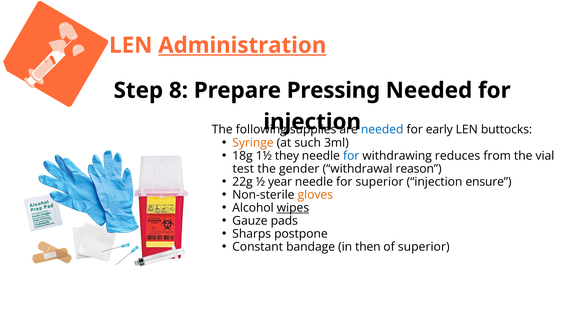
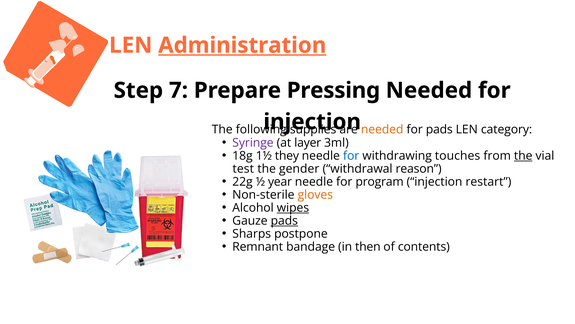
8: 8 -> 7
needed at (382, 129) colour: blue -> orange
for early: early -> pads
buttocks: buttocks -> category
Syringe colour: orange -> purple
such: such -> layer
reduces: reduces -> touches
the at (523, 155) underline: none -> present
for superior: superior -> program
ensure: ensure -> restart
pads at (284, 221) underline: none -> present
Constant: Constant -> Remnant
of superior: superior -> contents
